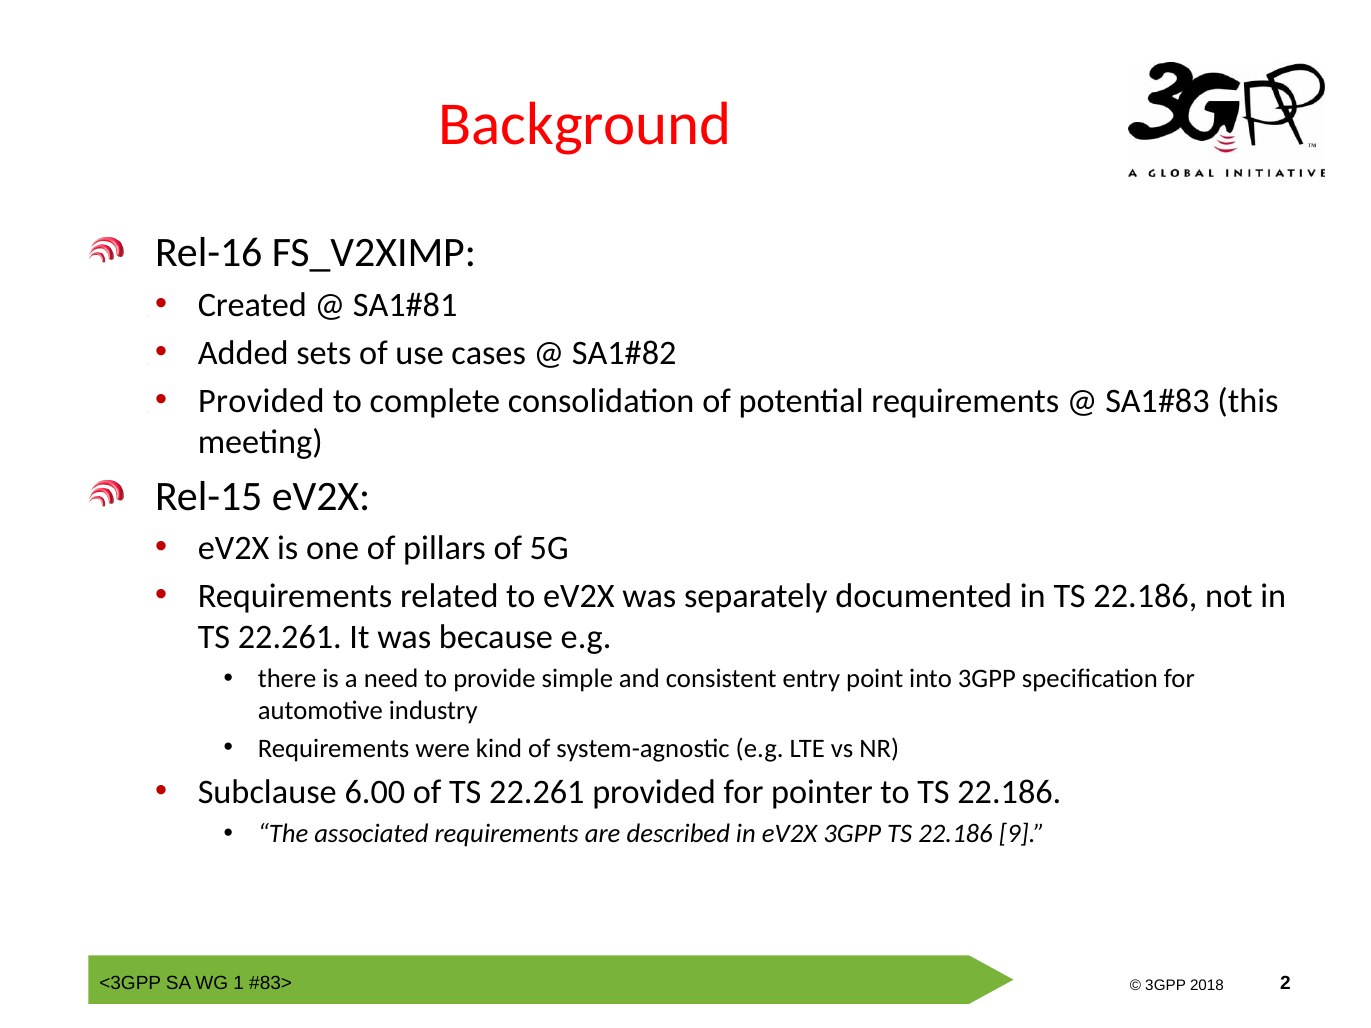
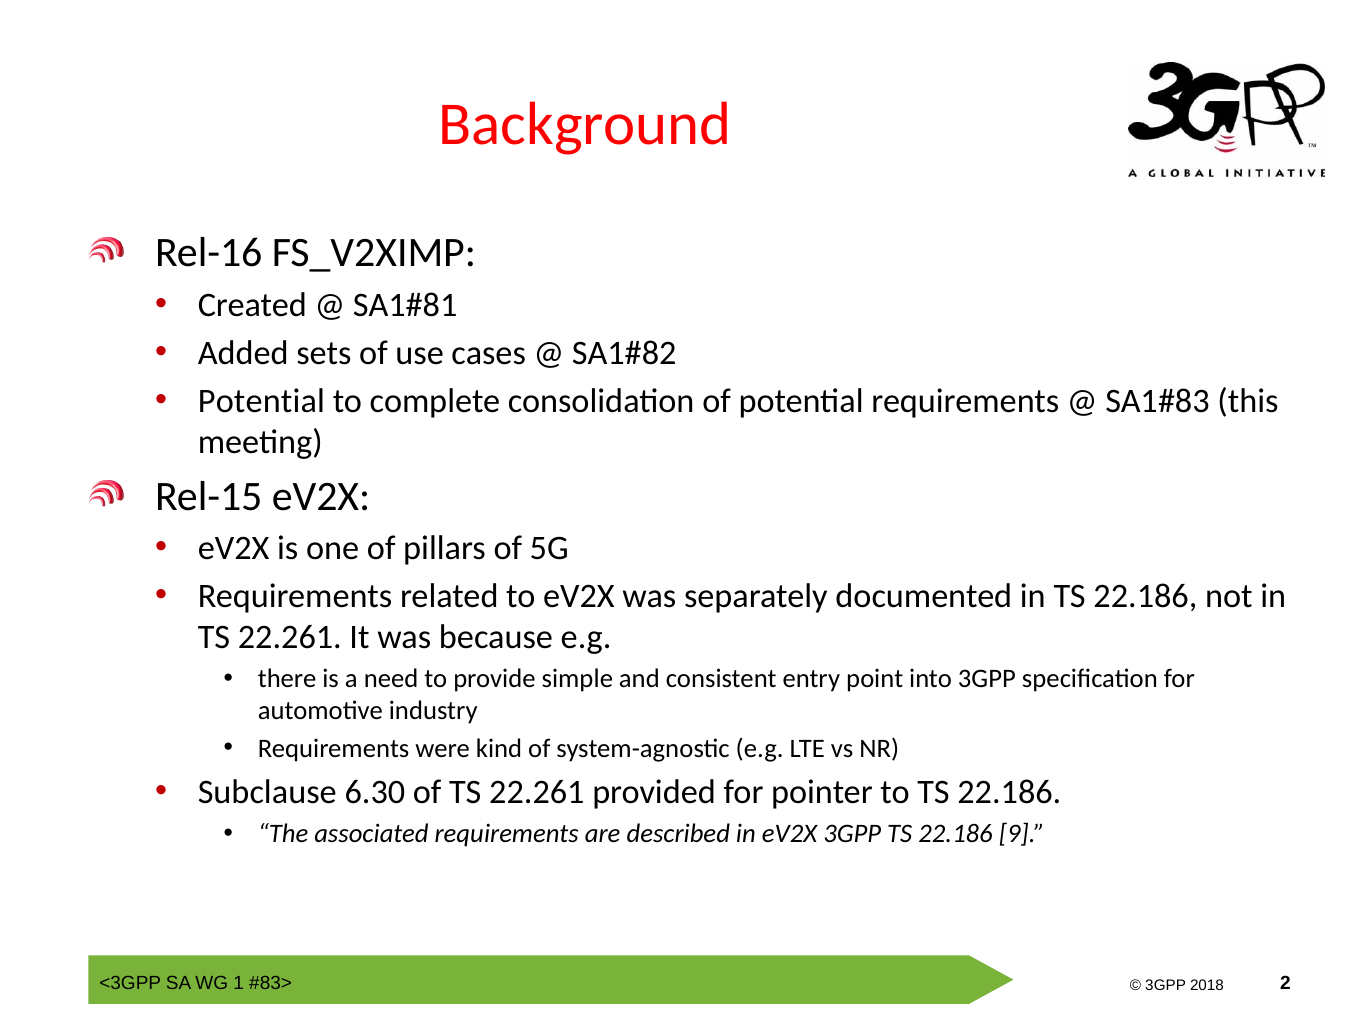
Provided at (261, 401): Provided -> Potential
6.00: 6.00 -> 6.30
